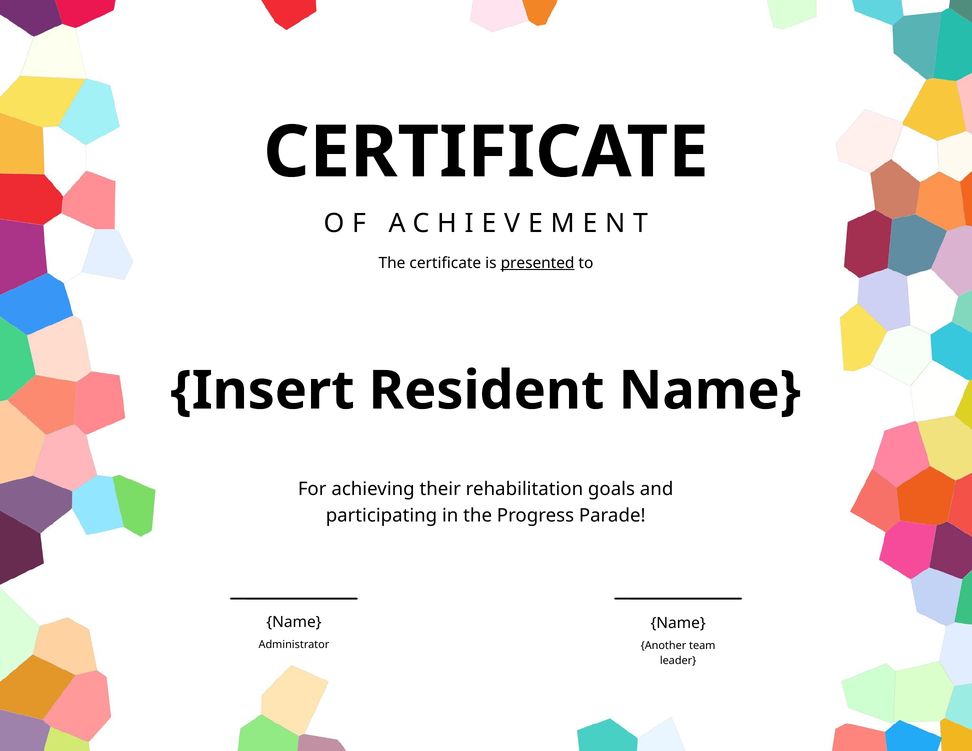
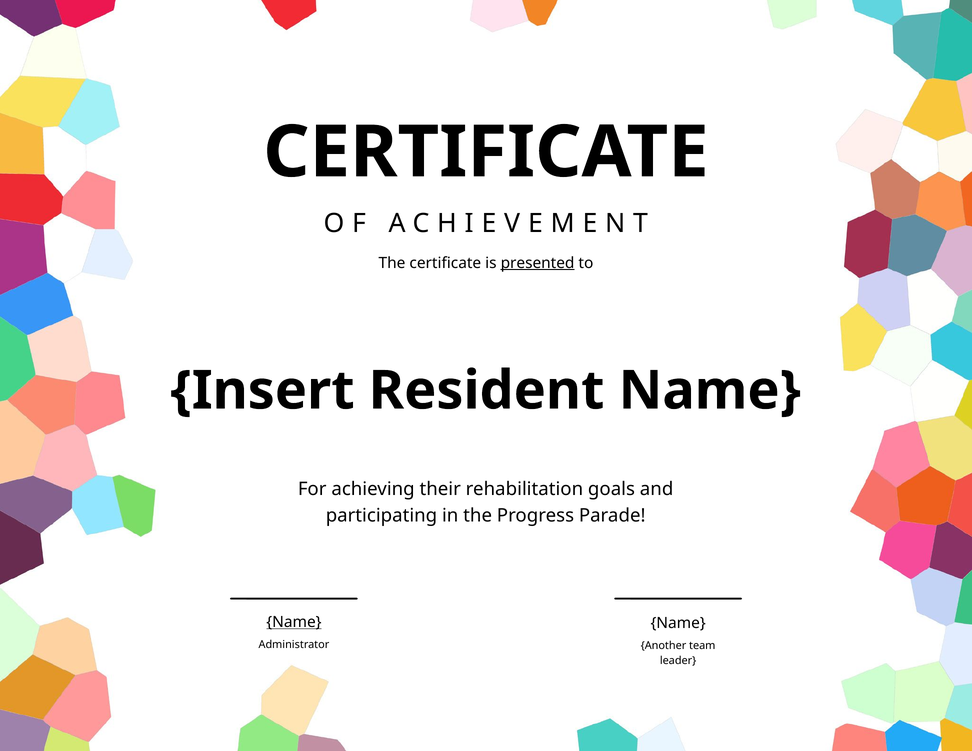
Name at (294, 622) underline: none -> present
